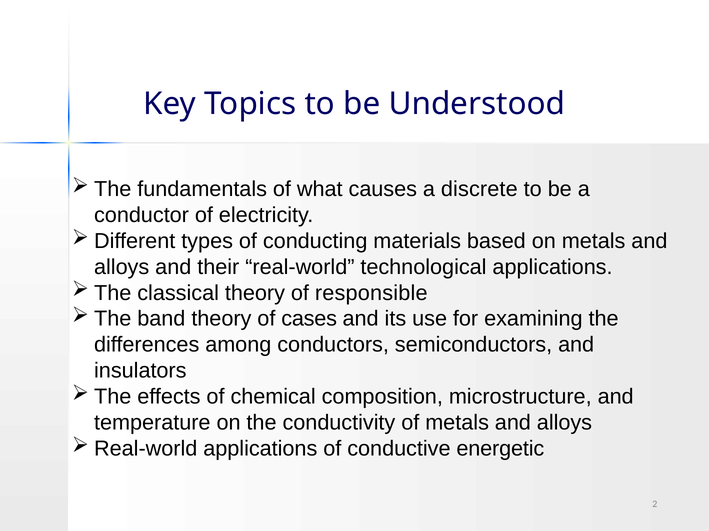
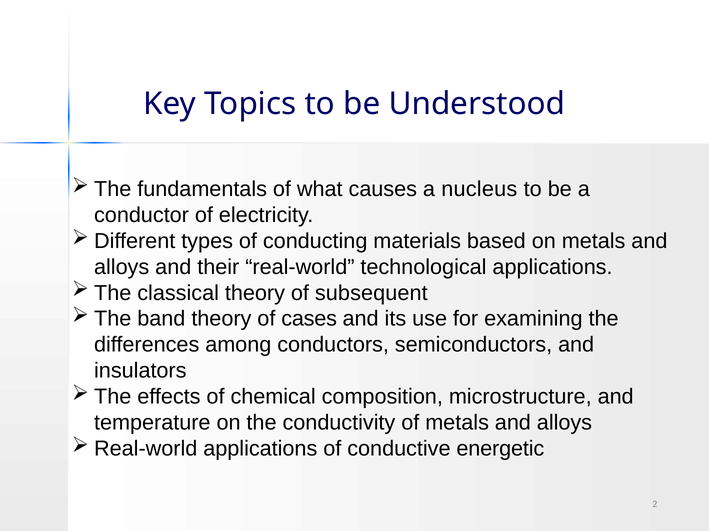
discrete: discrete -> nucleus
responsible: responsible -> subsequent
